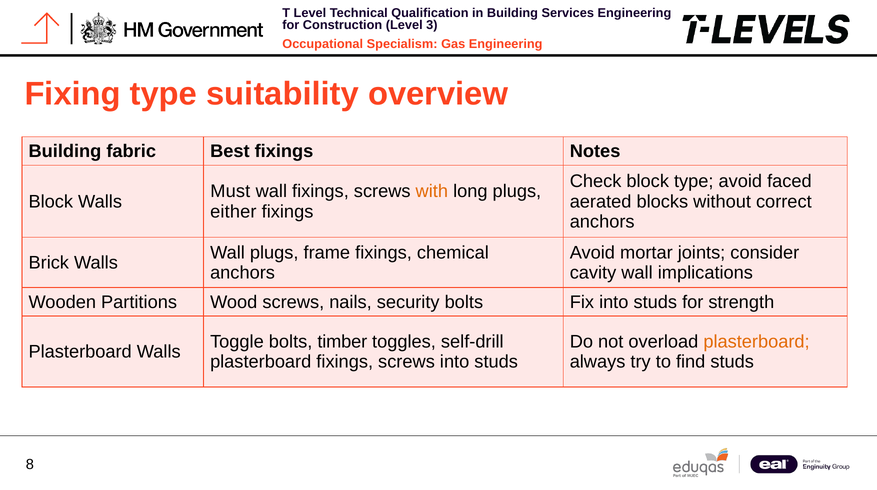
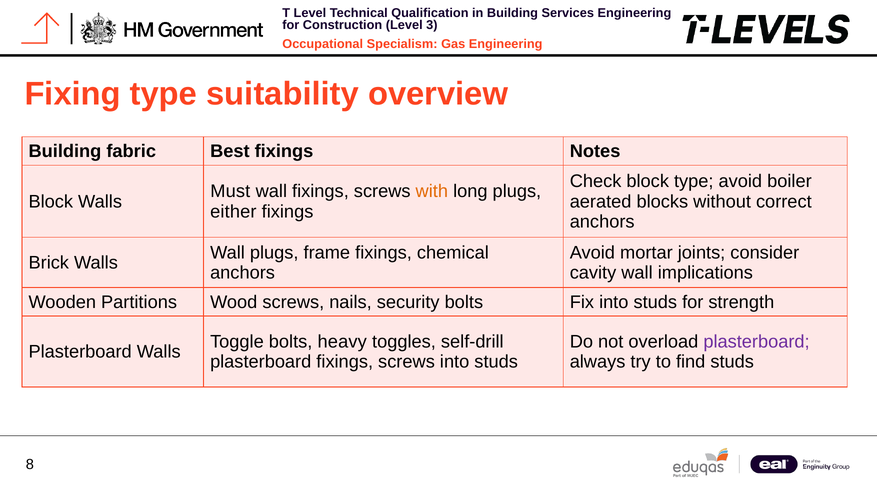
faced: faced -> boiler
timber: timber -> heavy
plasterboard at (757, 342) colour: orange -> purple
